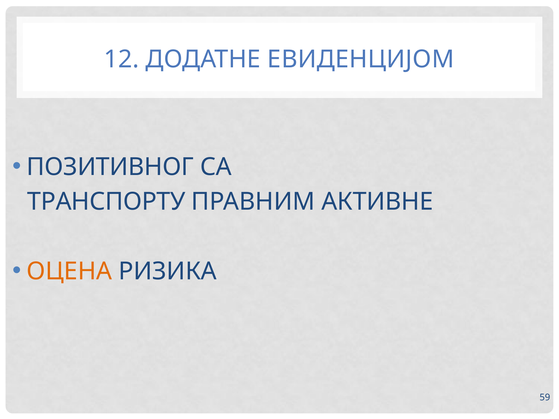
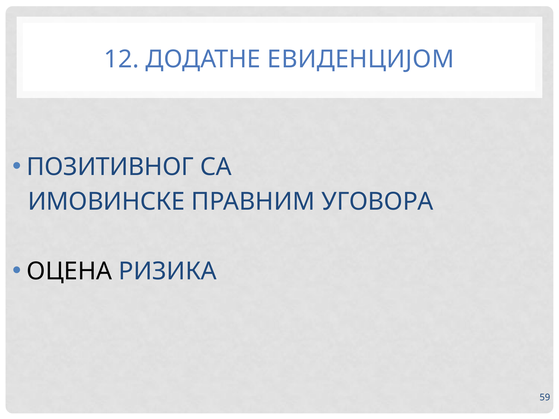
ТРАНСПОРТУ: ТРАНСПОРТУ -> ИМОВИНСКЕ
АКТИВНЕ: АКТИВНЕ -> УГОВОРА
ОЦЕНА colour: orange -> black
